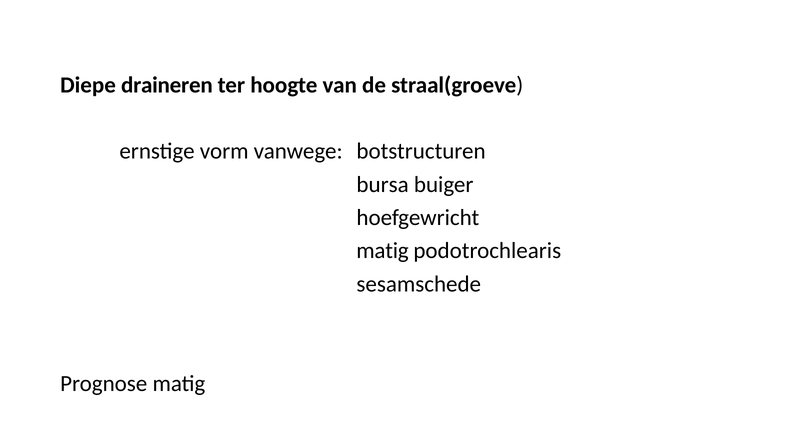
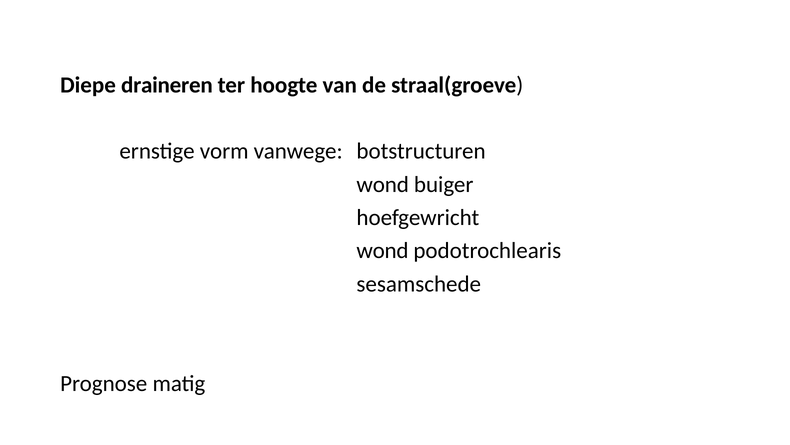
bursa at (383, 184): bursa -> wond
matig at (382, 251): matig -> wond
